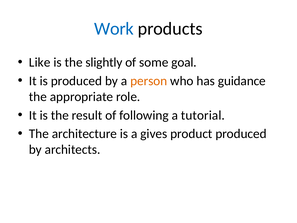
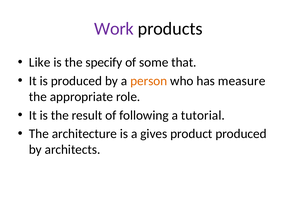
Work colour: blue -> purple
slightly: slightly -> specify
goal: goal -> that
guidance: guidance -> measure
